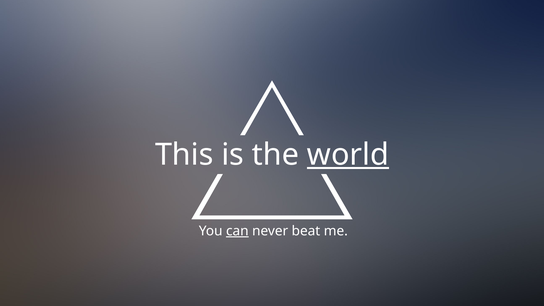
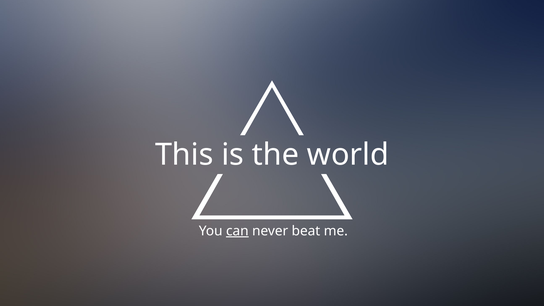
world underline: present -> none
